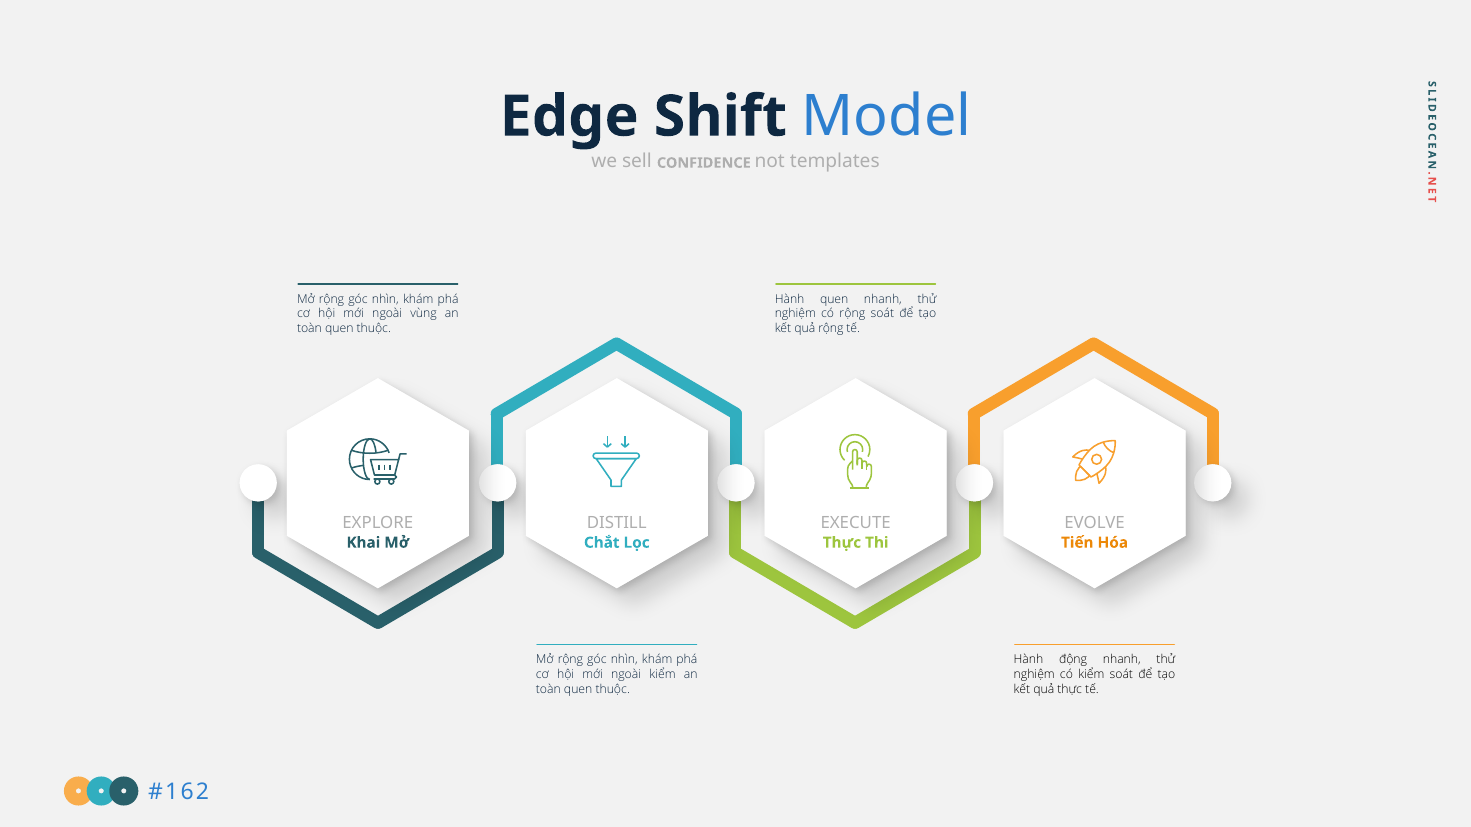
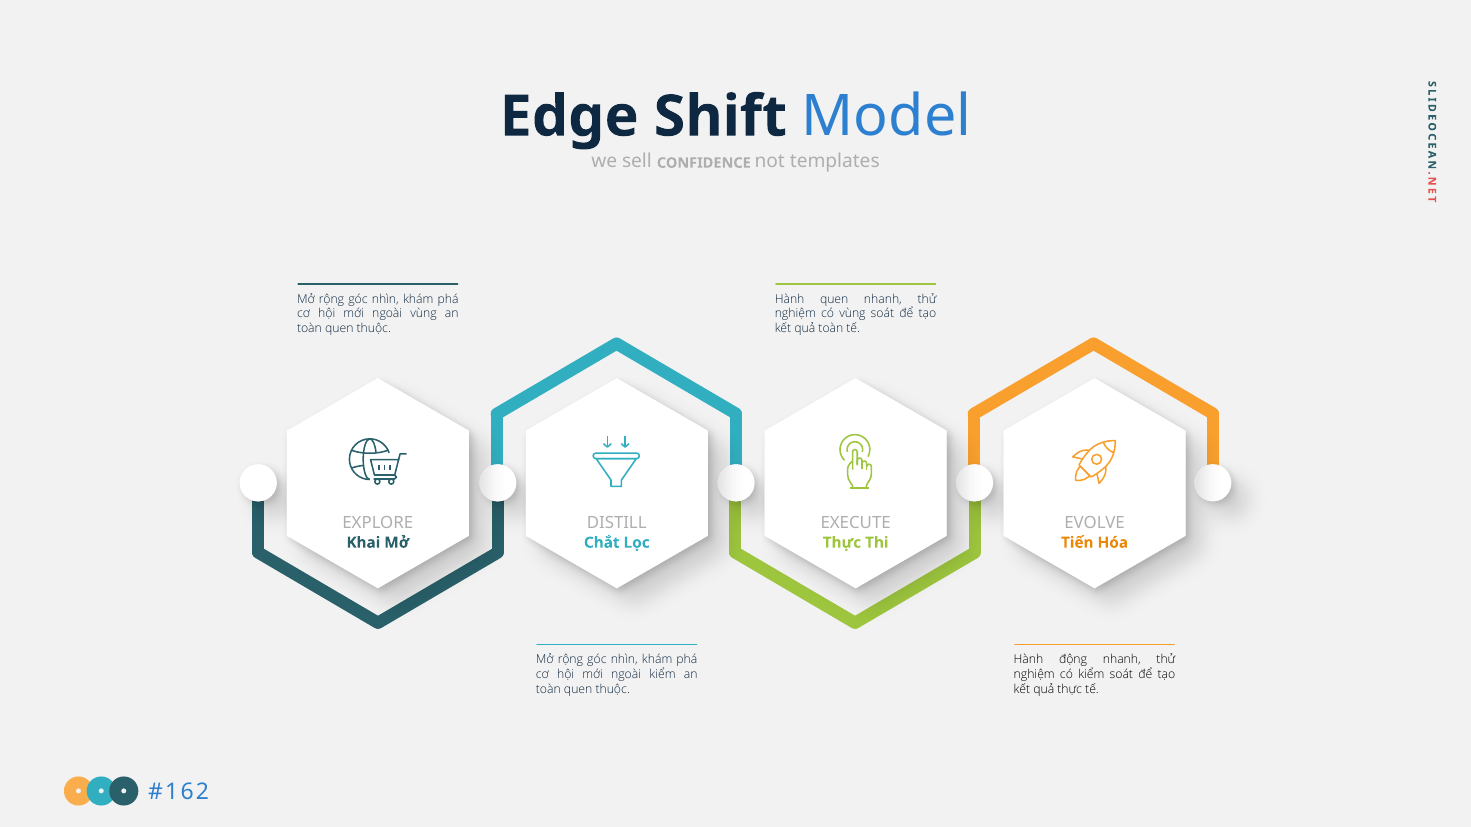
có rộng: rộng -> vùng
quả rộng: rộng -> toàn
